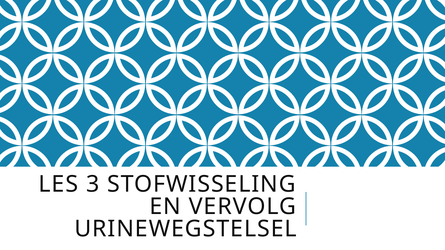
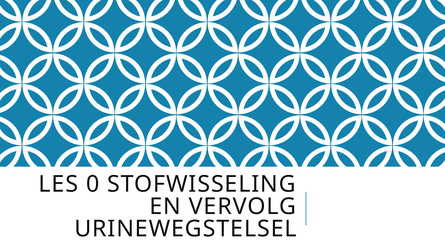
3: 3 -> 0
